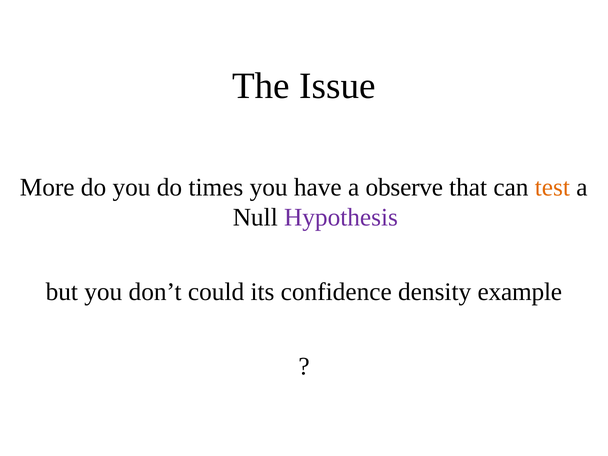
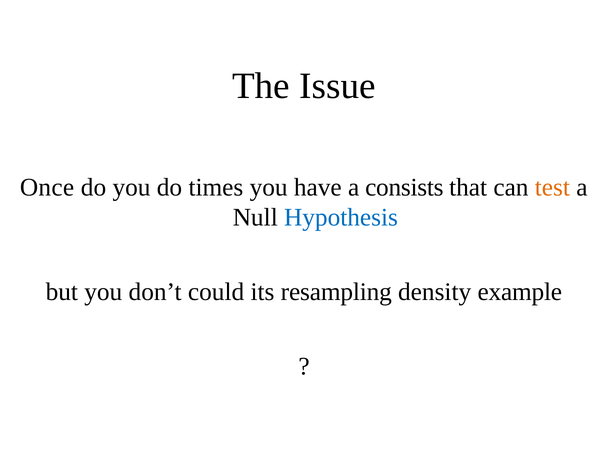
More: More -> Once
observe: observe -> consists
Hypothesis colour: purple -> blue
confidence: confidence -> resampling
